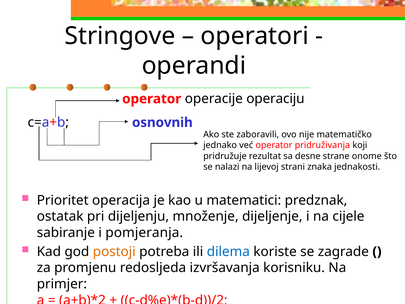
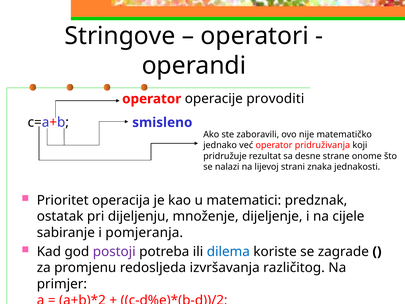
operaciju: operaciju -> provoditi
osnovnih: osnovnih -> smisleno
postoji colour: orange -> purple
korisniku: korisniku -> različitog
